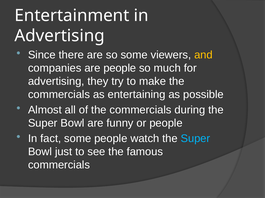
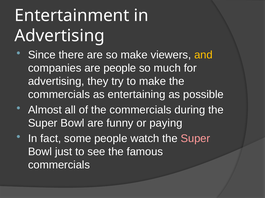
so some: some -> make
or people: people -> paying
Super at (195, 139) colour: light blue -> pink
